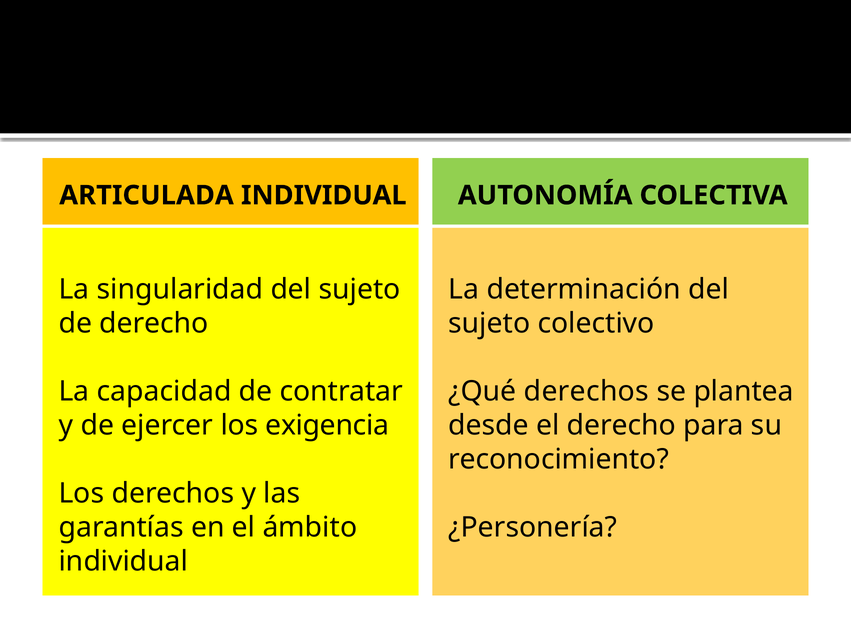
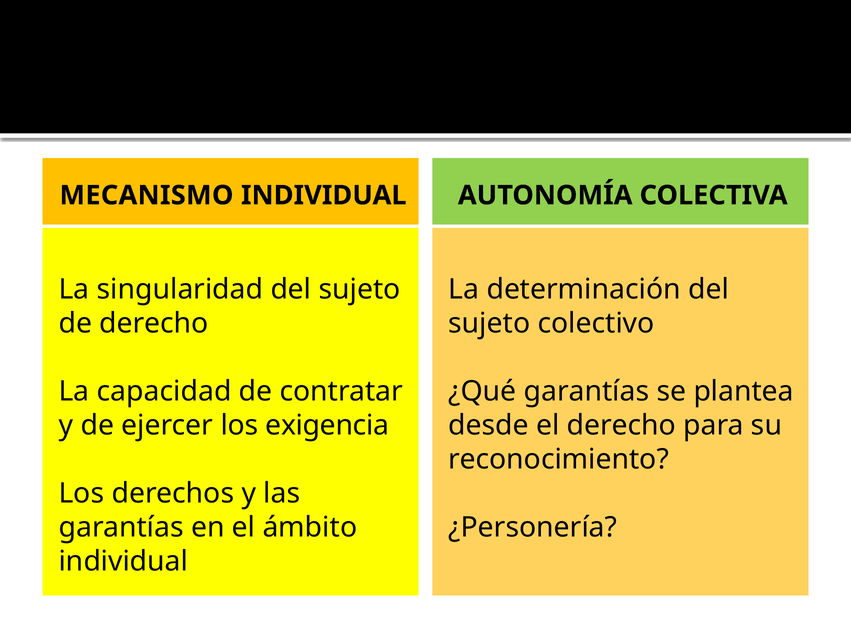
ARTICULADA: ARTICULADA -> MECANISMO
¿Qué derechos: derechos -> garantías
